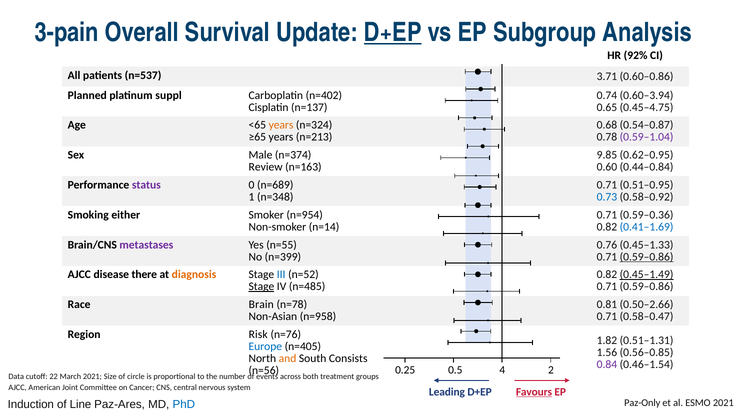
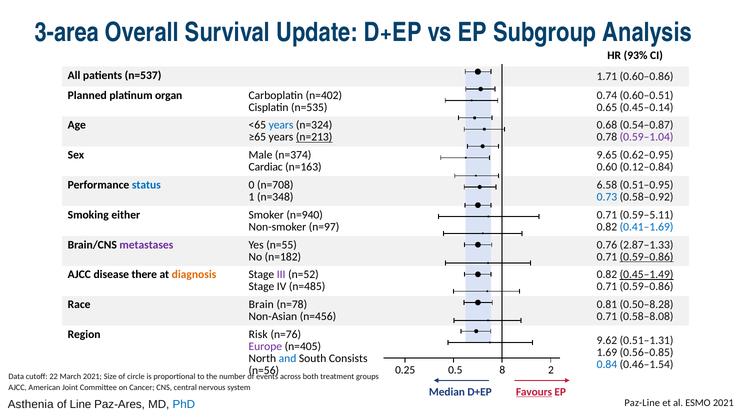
3-pain: 3-pain -> 3-area
D+EP at (393, 32) underline: present -> none
92%: 92% -> 93%
3.71: 3.71 -> 1.71
suppl: suppl -> organ
0.60–3.94: 0.60–3.94 -> 0.60–0.51
n=137: n=137 -> n=535
0.45–4.75: 0.45–4.75 -> 0.45–0.14
years at (281, 125) colour: orange -> blue
n=213 underline: none -> present
9.85: 9.85 -> 9.65
Review: Review -> Cardiac
0.44–0.84: 0.44–0.84 -> 0.12–0.84
status colour: purple -> blue
n=689: n=689 -> n=708
0.71 at (607, 185): 0.71 -> 6.58
n=954: n=954 -> n=940
0.59–0.36: 0.59–0.36 -> 0.59–5.11
n=14: n=14 -> n=97
0.45–1.33: 0.45–1.33 -> 2.87–1.33
n=399: n=399 -> n=182
III colour: blue -> purple
Stage at (261, 287) underline: present -> none
0.50–2.66: 0.50–2.66 -> 0.50–8.28
n=958: n=958 -> n=456
0.58–0.47: 0.58–0.47 -> 0.58–8.08
1.82: 1.82 -> 9.62
Europe colour: blue -> purple
1.56: 1.56 -> 1.69
and colour: orange -> blue
0.84 colour: purple -> blue
4: 4 -> 8
Leading: Leading -> Median
Paz-Only: Paz-Only -> Paz-Line
Induction: Induction -> Asthenia
